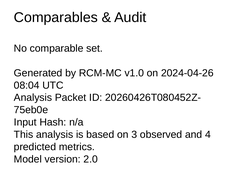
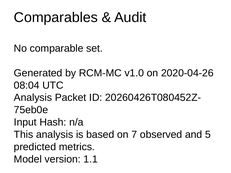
2024-04-26: 2024-04-26 -> 2020-04-26
3: 3 -> 7
4: 4 -> 5
2.0: 2.0 -> 1.1
